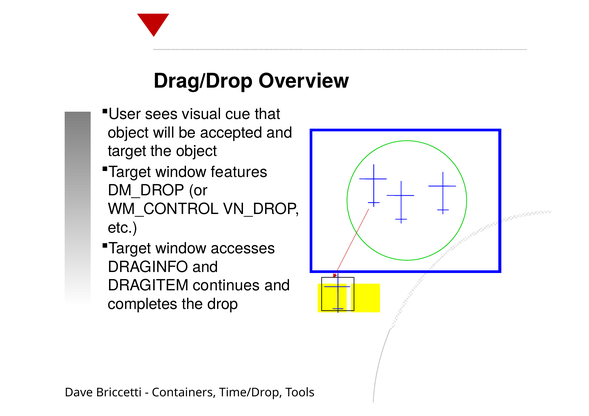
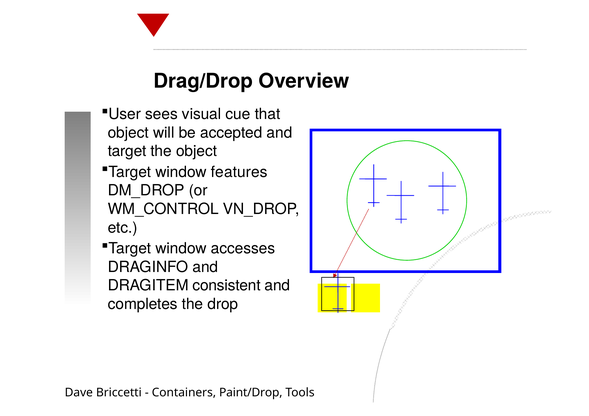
continues: continues -> consistent
Time/Drop: Time/Drop -> Paint/Drop
